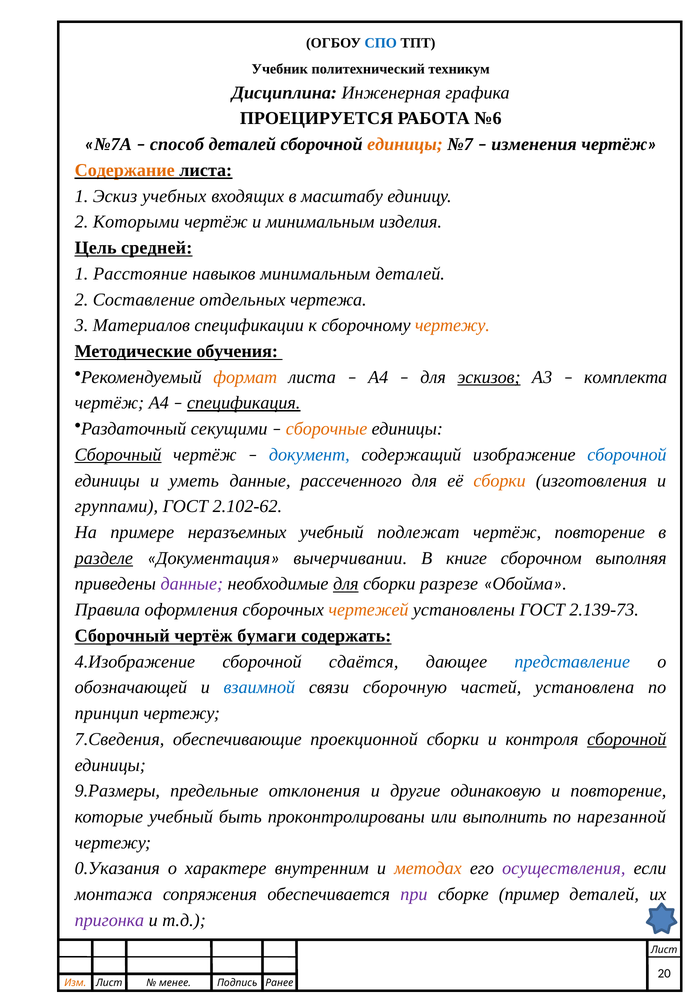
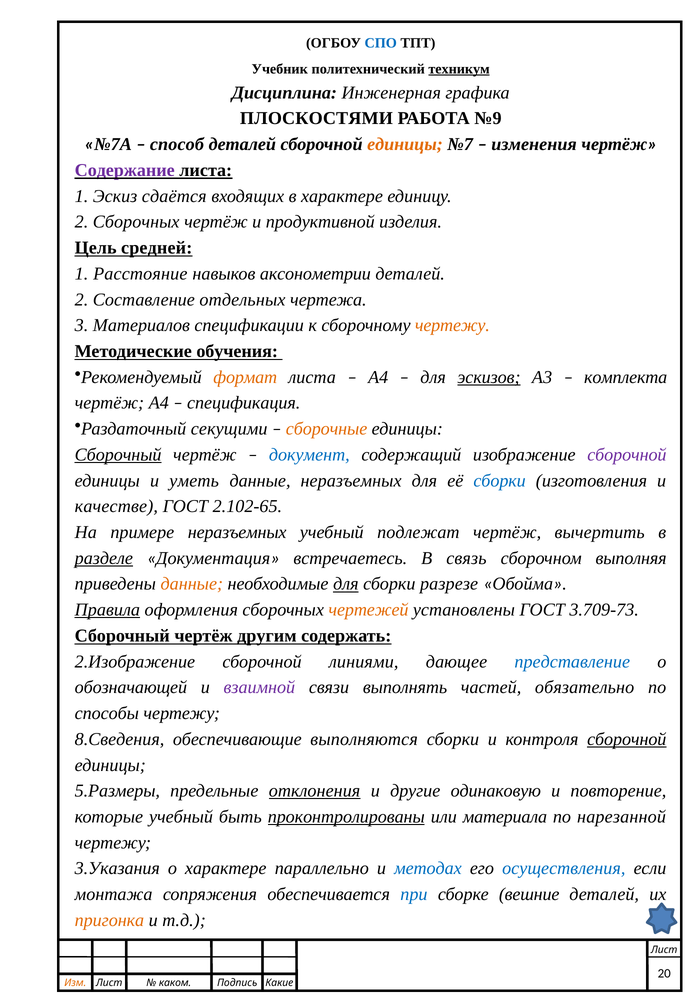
техникум underline: none -> present
ПРОЕЦИРУЕТСЯ: ПРОЕЦИРУЕТСЯ -> ПЛОСКОСТЯМИ
№6: №6 -> №9
Содержание colour: orange -> purple
учебных: учебных -> сдаётся
в масштабу: масштабу -> характере
2 Которыми: Которыми -> Сборочных
и минимальным: минимальным -> продуктивной
навыков минимальным: минимальным -> аксонометрии
спецификация underline: present -> none
сборочной at (627, 455) colour: blue -> purple
данные рассеченного: рассеченного -> неразъемных
сборки at (500, 481) colour: orange -> blue
группами: группами -> качестве
2.102-62: 2.102-62 -> 2.102-65
чертёж повторение: повторение -> вычертить
вычерчивании: вычерчивании -> встречаетесь
книге: книге -> связь
данные at (192, 584) colour: purple -> orange
Правила underline: none -> present
2.139-73: 2.139-73 -> 3.709-73
бумаги: бумаги -> другим
4.Изображение: 4.Изображение -> 2.Изображение
сдаётся: сдаётся -> линиями
взаимной colour: blue -> purple
сборочную: сборочную -> выполнять
установлена: установлена -> обязательно
принцип: принцип -> способы
7.Сведения: 7.Сведения -> 8.Сведения
проекционной: проекционной -> выполняются
9.Размеры: 9.Размеры -> 5.Размеры
отклонения underline: none -> present
проконтролированы underline: none -> present
выполнить: выполнить -> материала
0.Указания: 0.Указания -> 3.Указания
внутренним: внутренним -> параллельно
методах colour: orange -> blue
осуществления colour: purple -> blue
при colour: purple -> blue
пример: пример -> вешние
пригонка colour: purple -> orange
менее: менее -> каком
Ранее: Ранее -> Какие
